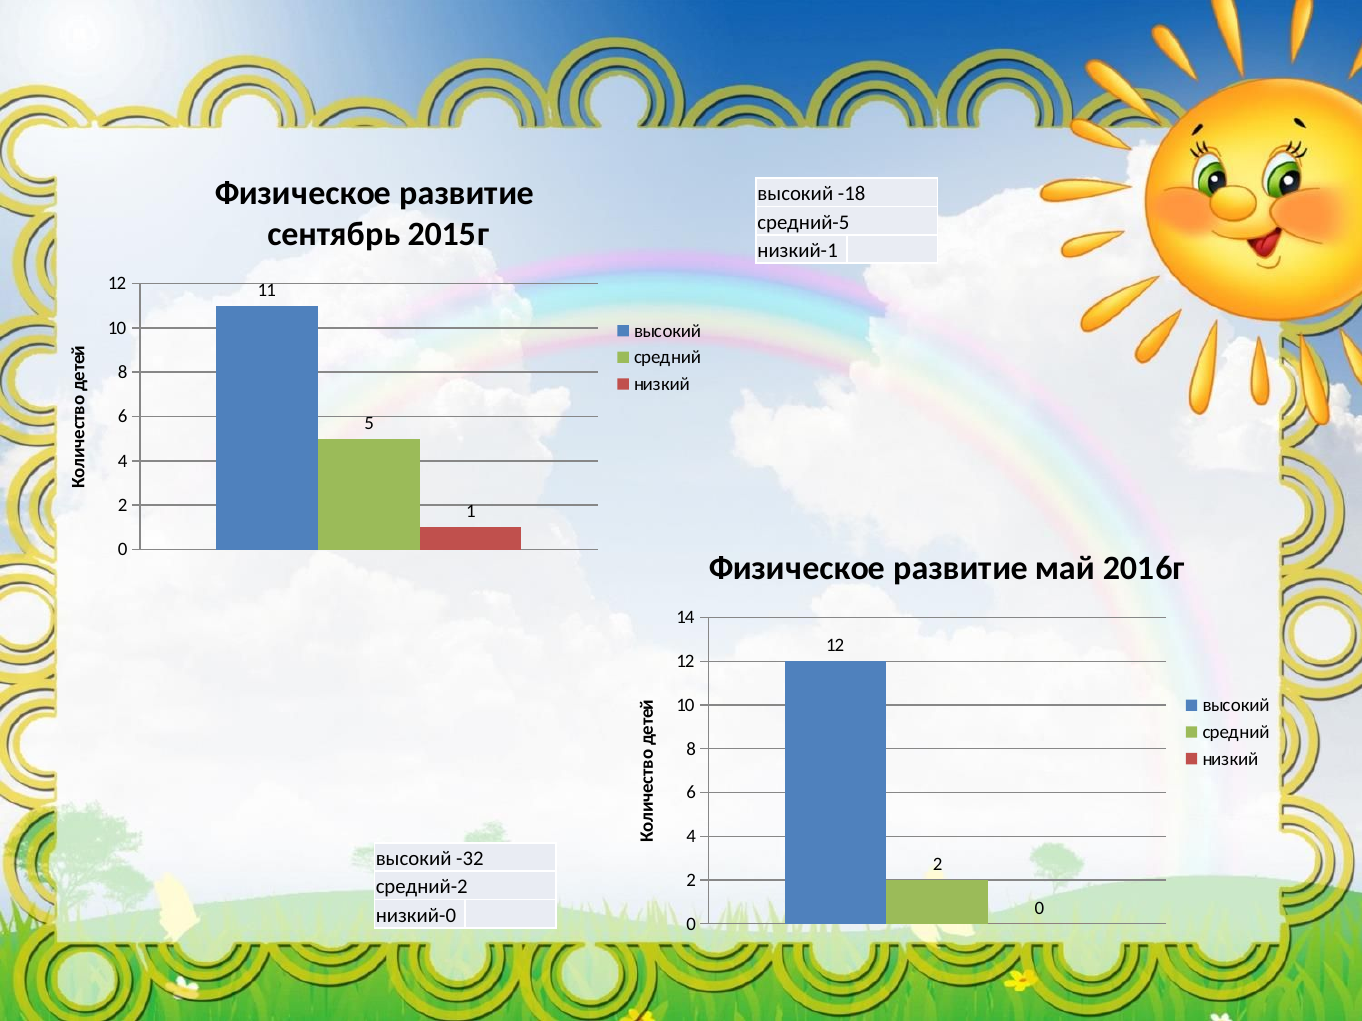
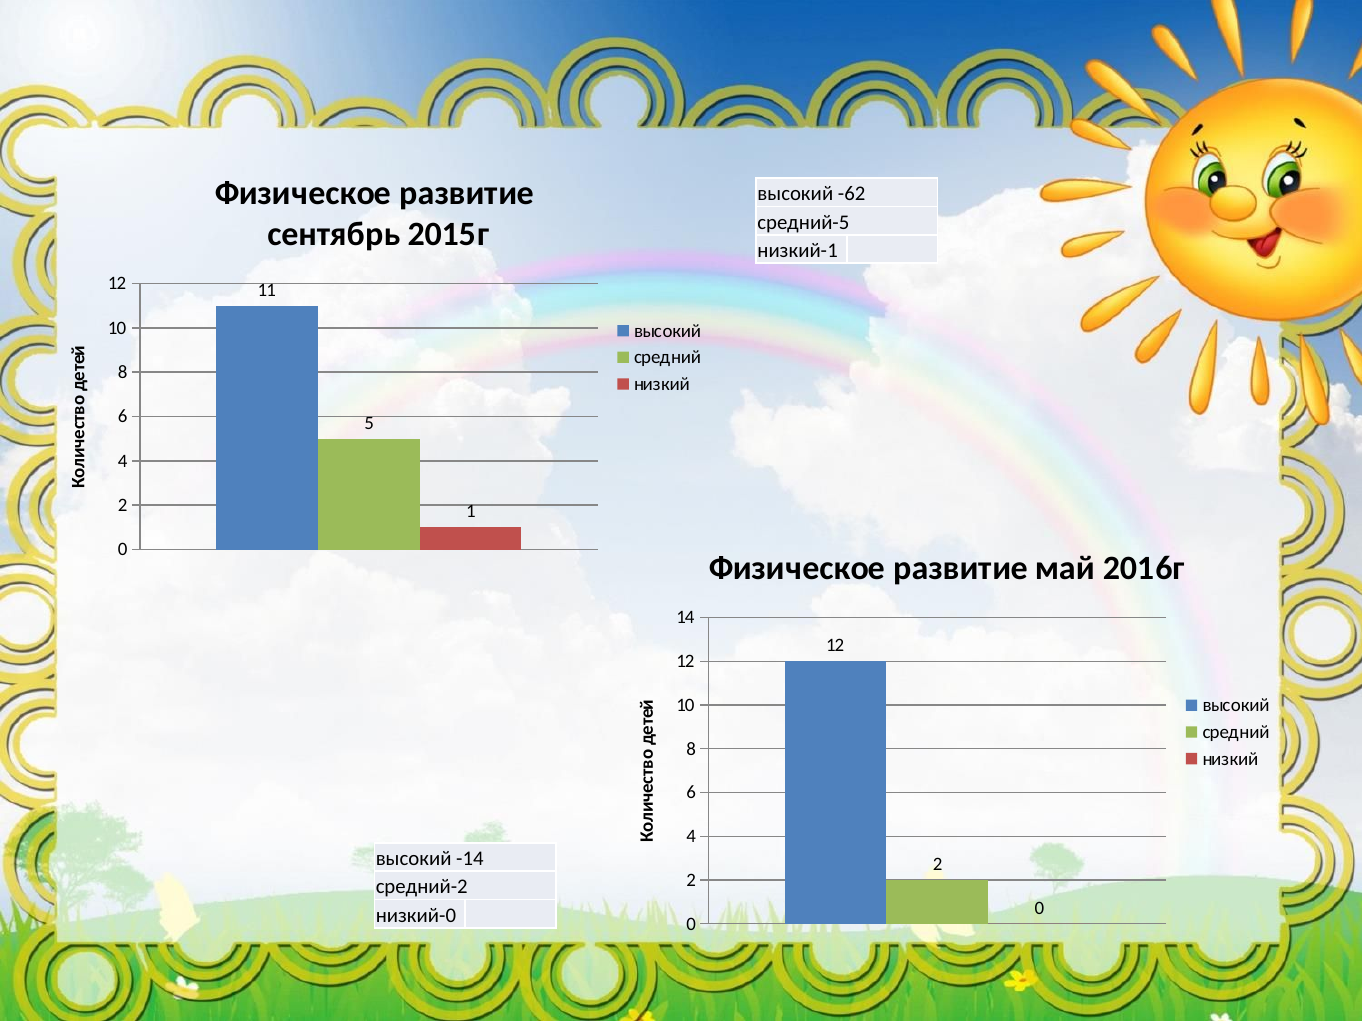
-18: -18 -> -62
-32: -32 -> -14
